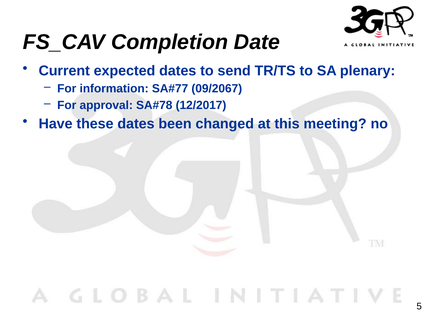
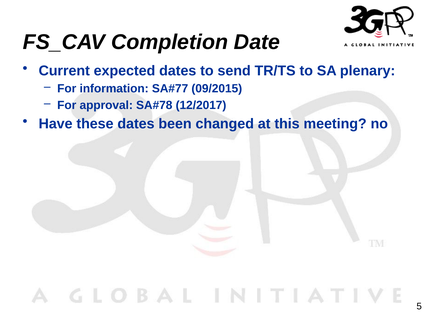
09/2067: 09/2067 -> 09/2015
